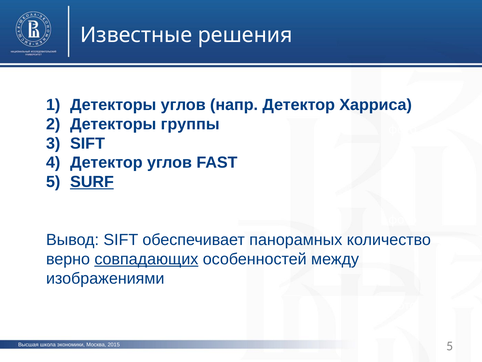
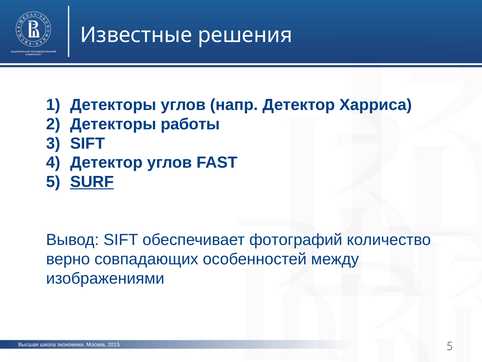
группы: группы -> работы
панорамных: панорамных -> фотографий
совпадающих underline: present -> none
